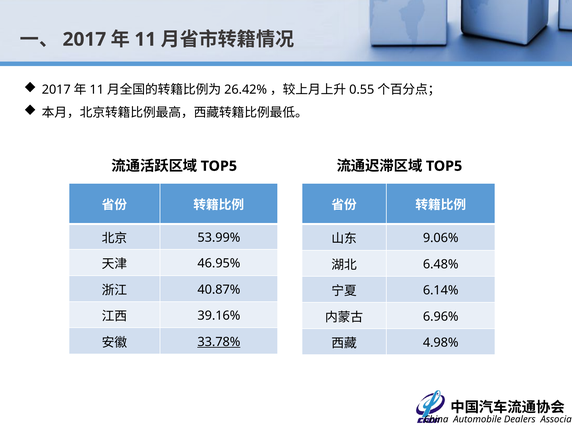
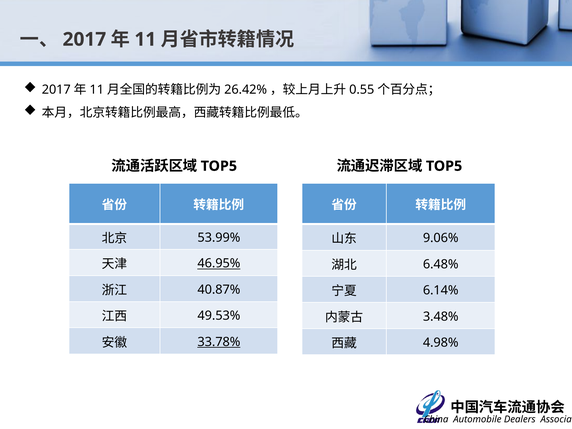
46.95% underline: none -> present
39.16%: 39.16% -> 49.53%
6.96%: 6.96% -> 3.48%
